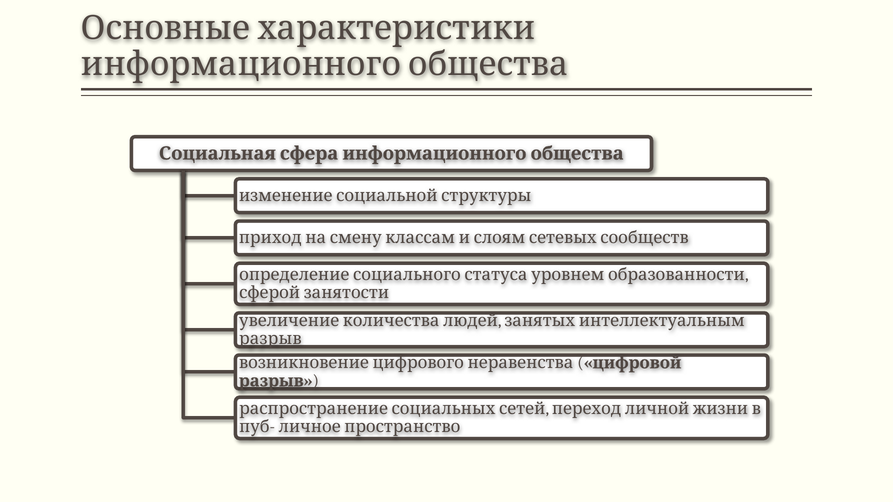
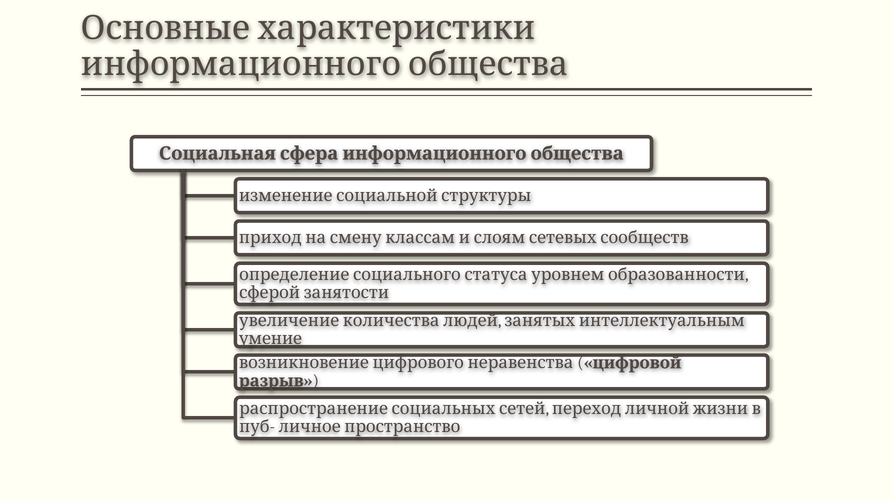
разрыв at (270, 339): разрыв -> умение
